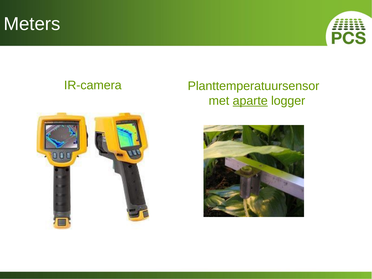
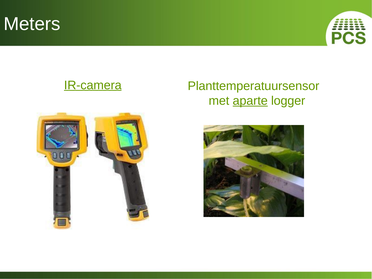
IR-camera underline: none -> present
